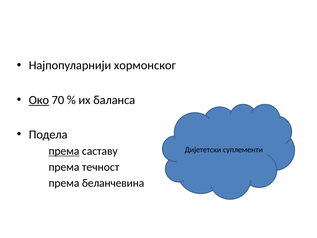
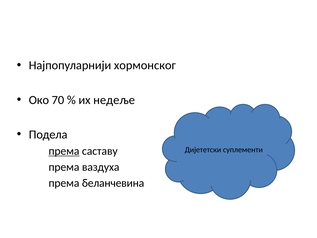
Око underline: present -> none
баланса: баланса -> недеље
течност: течност -> ваздуха
